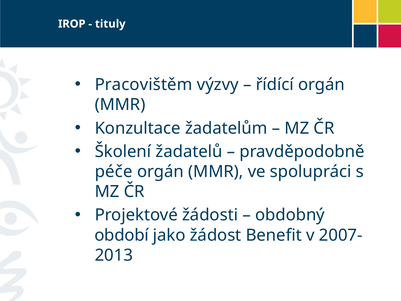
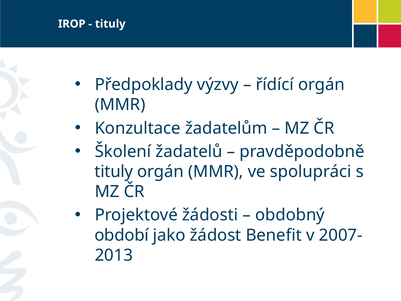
Pracovištěm: Pracovištěm -> Předpoklady
péče at (114, 172): péče -> tituly
